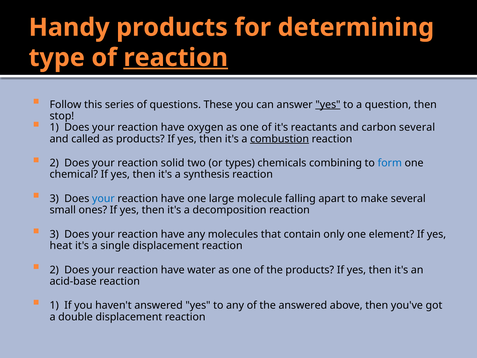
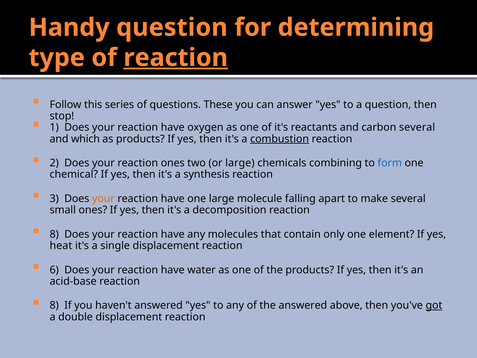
Handy products: products -> question
yes at (328, 104) underline: present -> none
called: called -> which
reaction solid: solid -> ones
or types: types -> large
your at (103, 199) colour: blue -> orange
3 at (54, 234): 3 -> 8
2 at (54, 270): 2 -> 6
1 at (54, 305): 1 -> 8
got underline: none -> present
